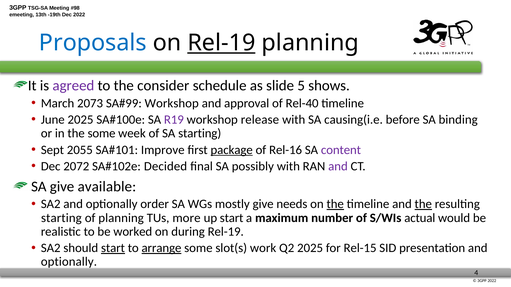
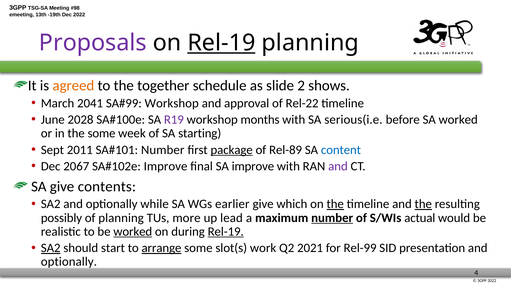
Proposals colour: blue -> purple
agreed colour: purple -> orange
consider: consider -> together
5: 5 -> 2
2073: 2073 -> 2041
Rel-40: Rel-40 -> Rel-22
June 2025: 2025 -> 2028
release: release -> months
causing(i.e: causing(i.e -> serious(i.e
SA binding: binding -> worked
2055: 2055 -> 2011
Improve at (163, 150): Improve -> Number
Rel-16: Rel-16 -> Rel-89
content colour: purple -> blue
2072: 2072 -> 2067
Decided at (166, 166): Decided -> Improve
SA possibly: possibly -> improve
available: available -> contents
order: order -> while
mostly: mostly -> earlier
needs: needs -> which
starting at (61, 218): starting -> possibly
up start: start -> lead
number at (332, 218) underline: none -> present
worked at (133, 232) underline: none -> present
Rel-19 at (226, 232) underline: none -> present
SA2 at (51, 248) underline: none -> present
start at (113, 248) underline: present -> none
Q2 2025: 2025 -> 2021
Rel-15: Rel-15 -> Rel-99
